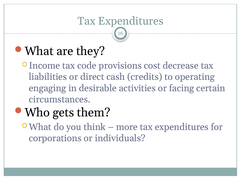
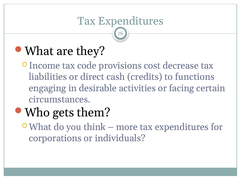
operating: operating -> functions
